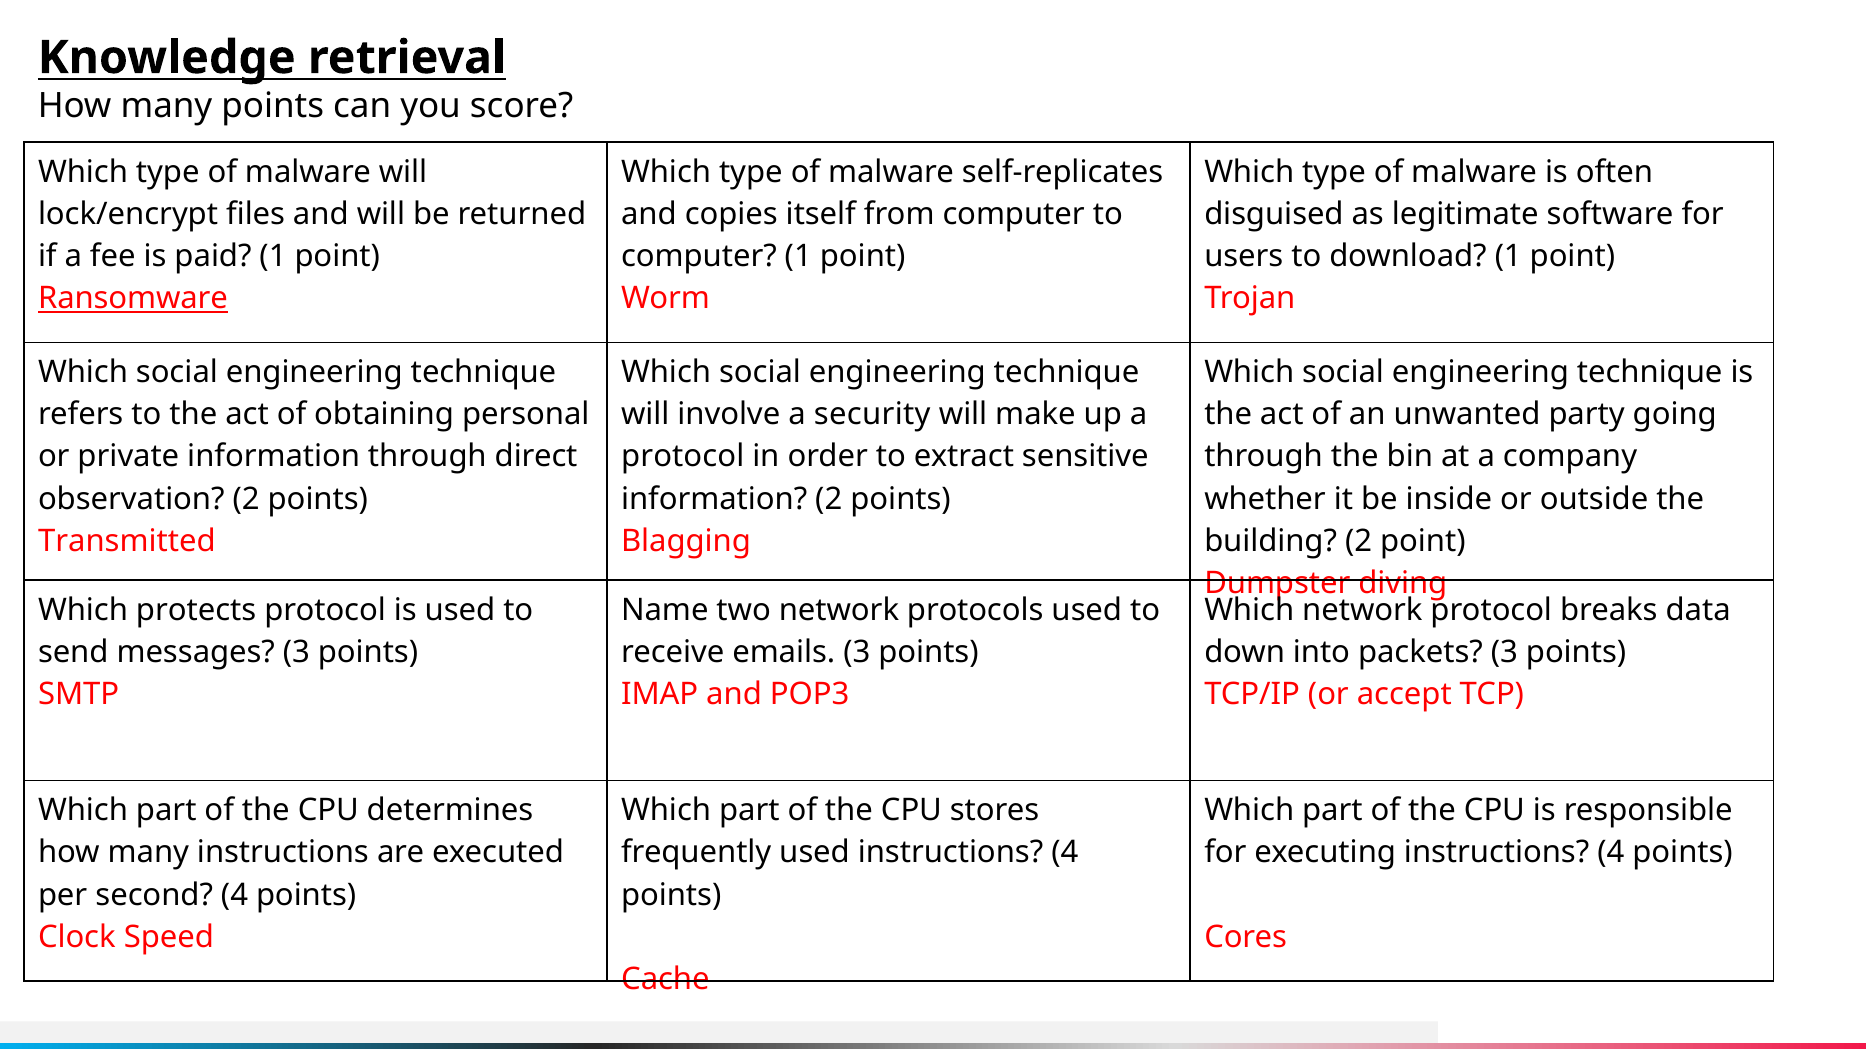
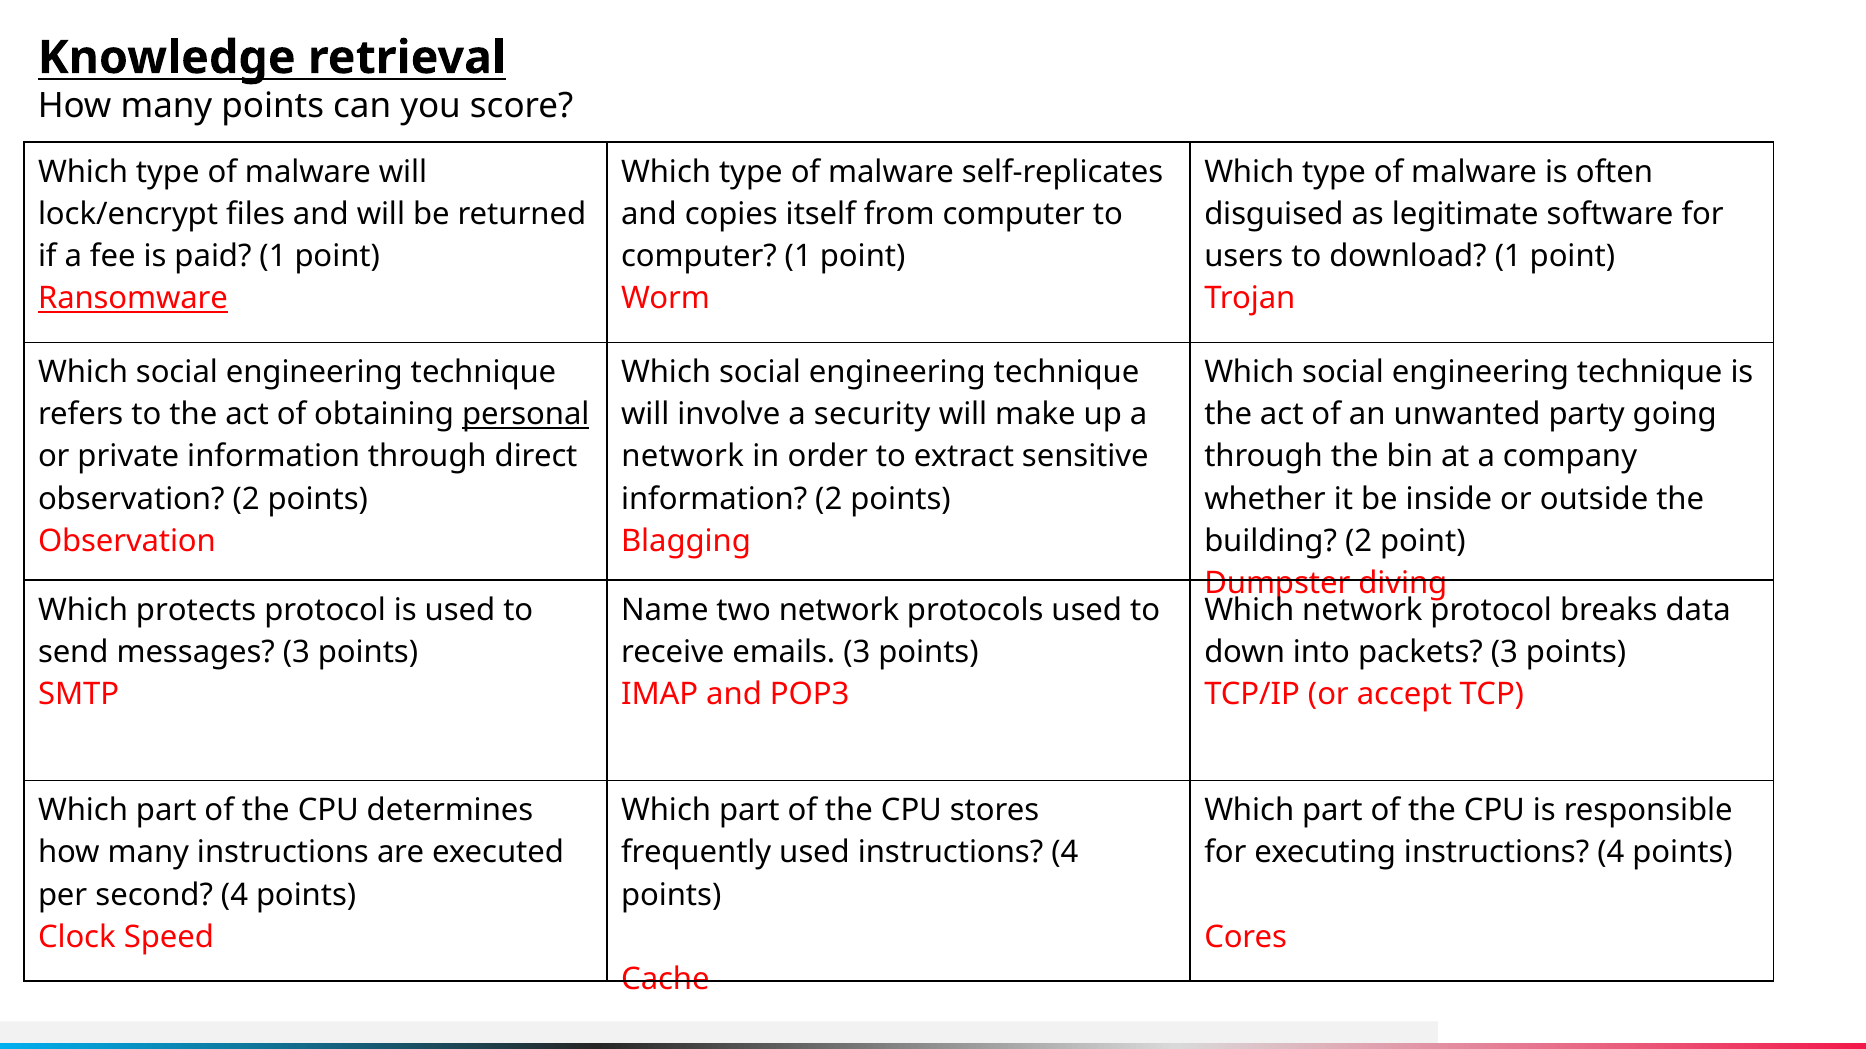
personal underline: none -> present
protocol at (683, 457): protocol -> network
Transmitted at (127, 541): Transmitted -> Observation
